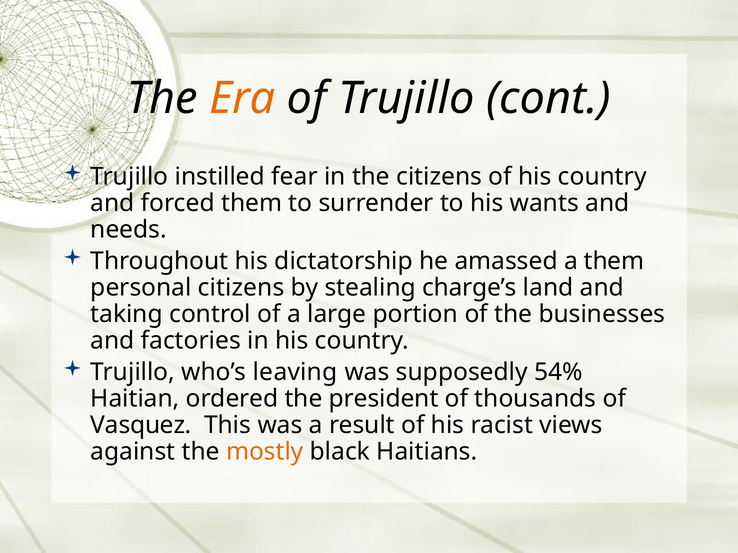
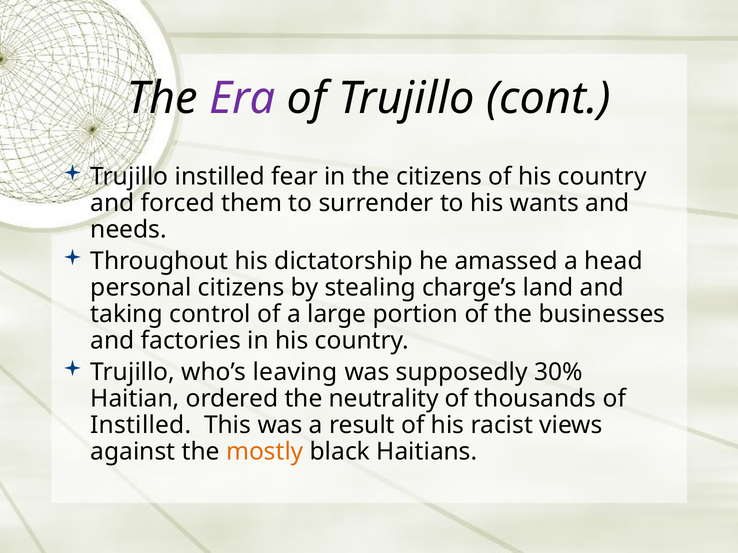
Era colour: orange -> purple
a them: them -> head
54%: 54% -> 30%
president: president -> neutrality
Vasquez at (141, 426): Vasquez -> Instilled
